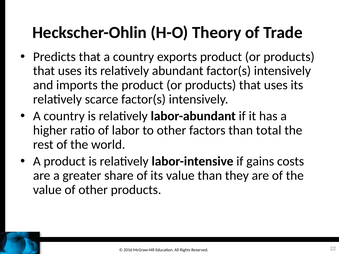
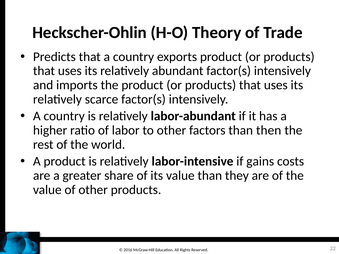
total: total -> then
